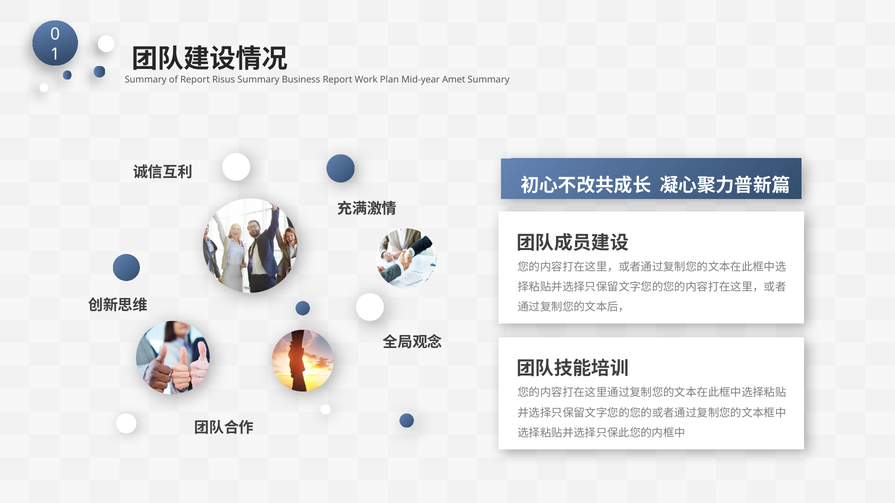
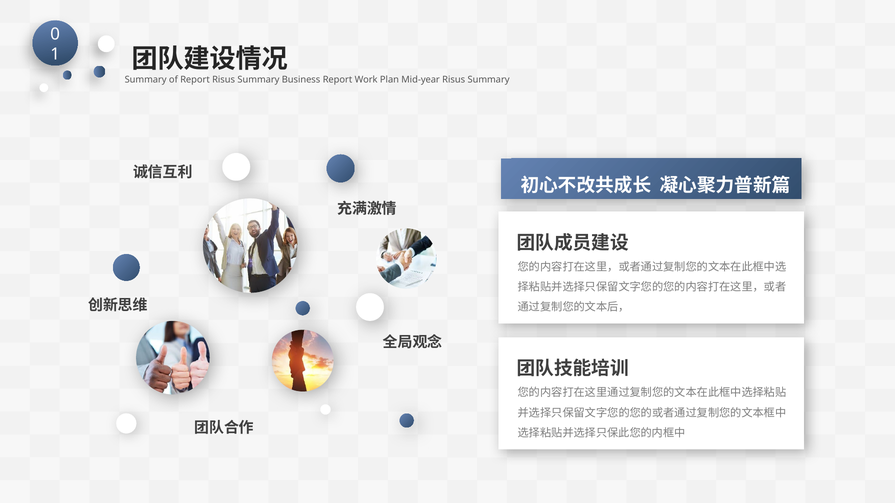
Mid-year Amet: Amet -> Risus
